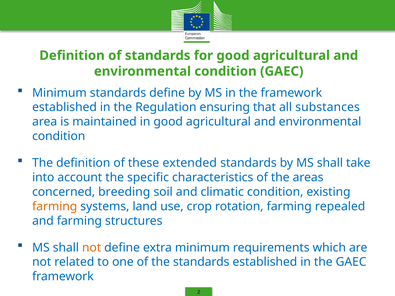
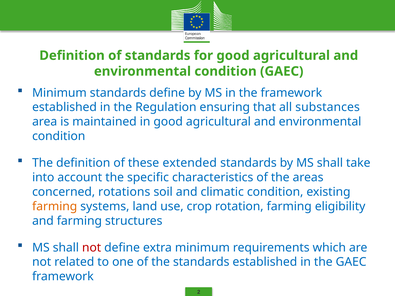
breeding: breeding -> rotations
repealed: repealed -> eligibility
not at (92, 248) colour: orange -> red
